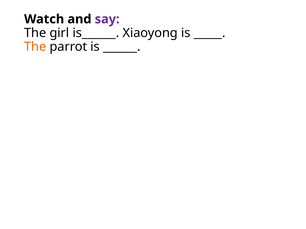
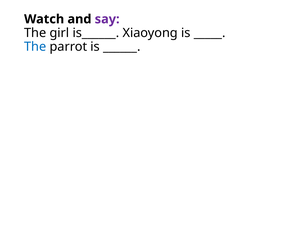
The at (35, 47) colour: orange -> blue
